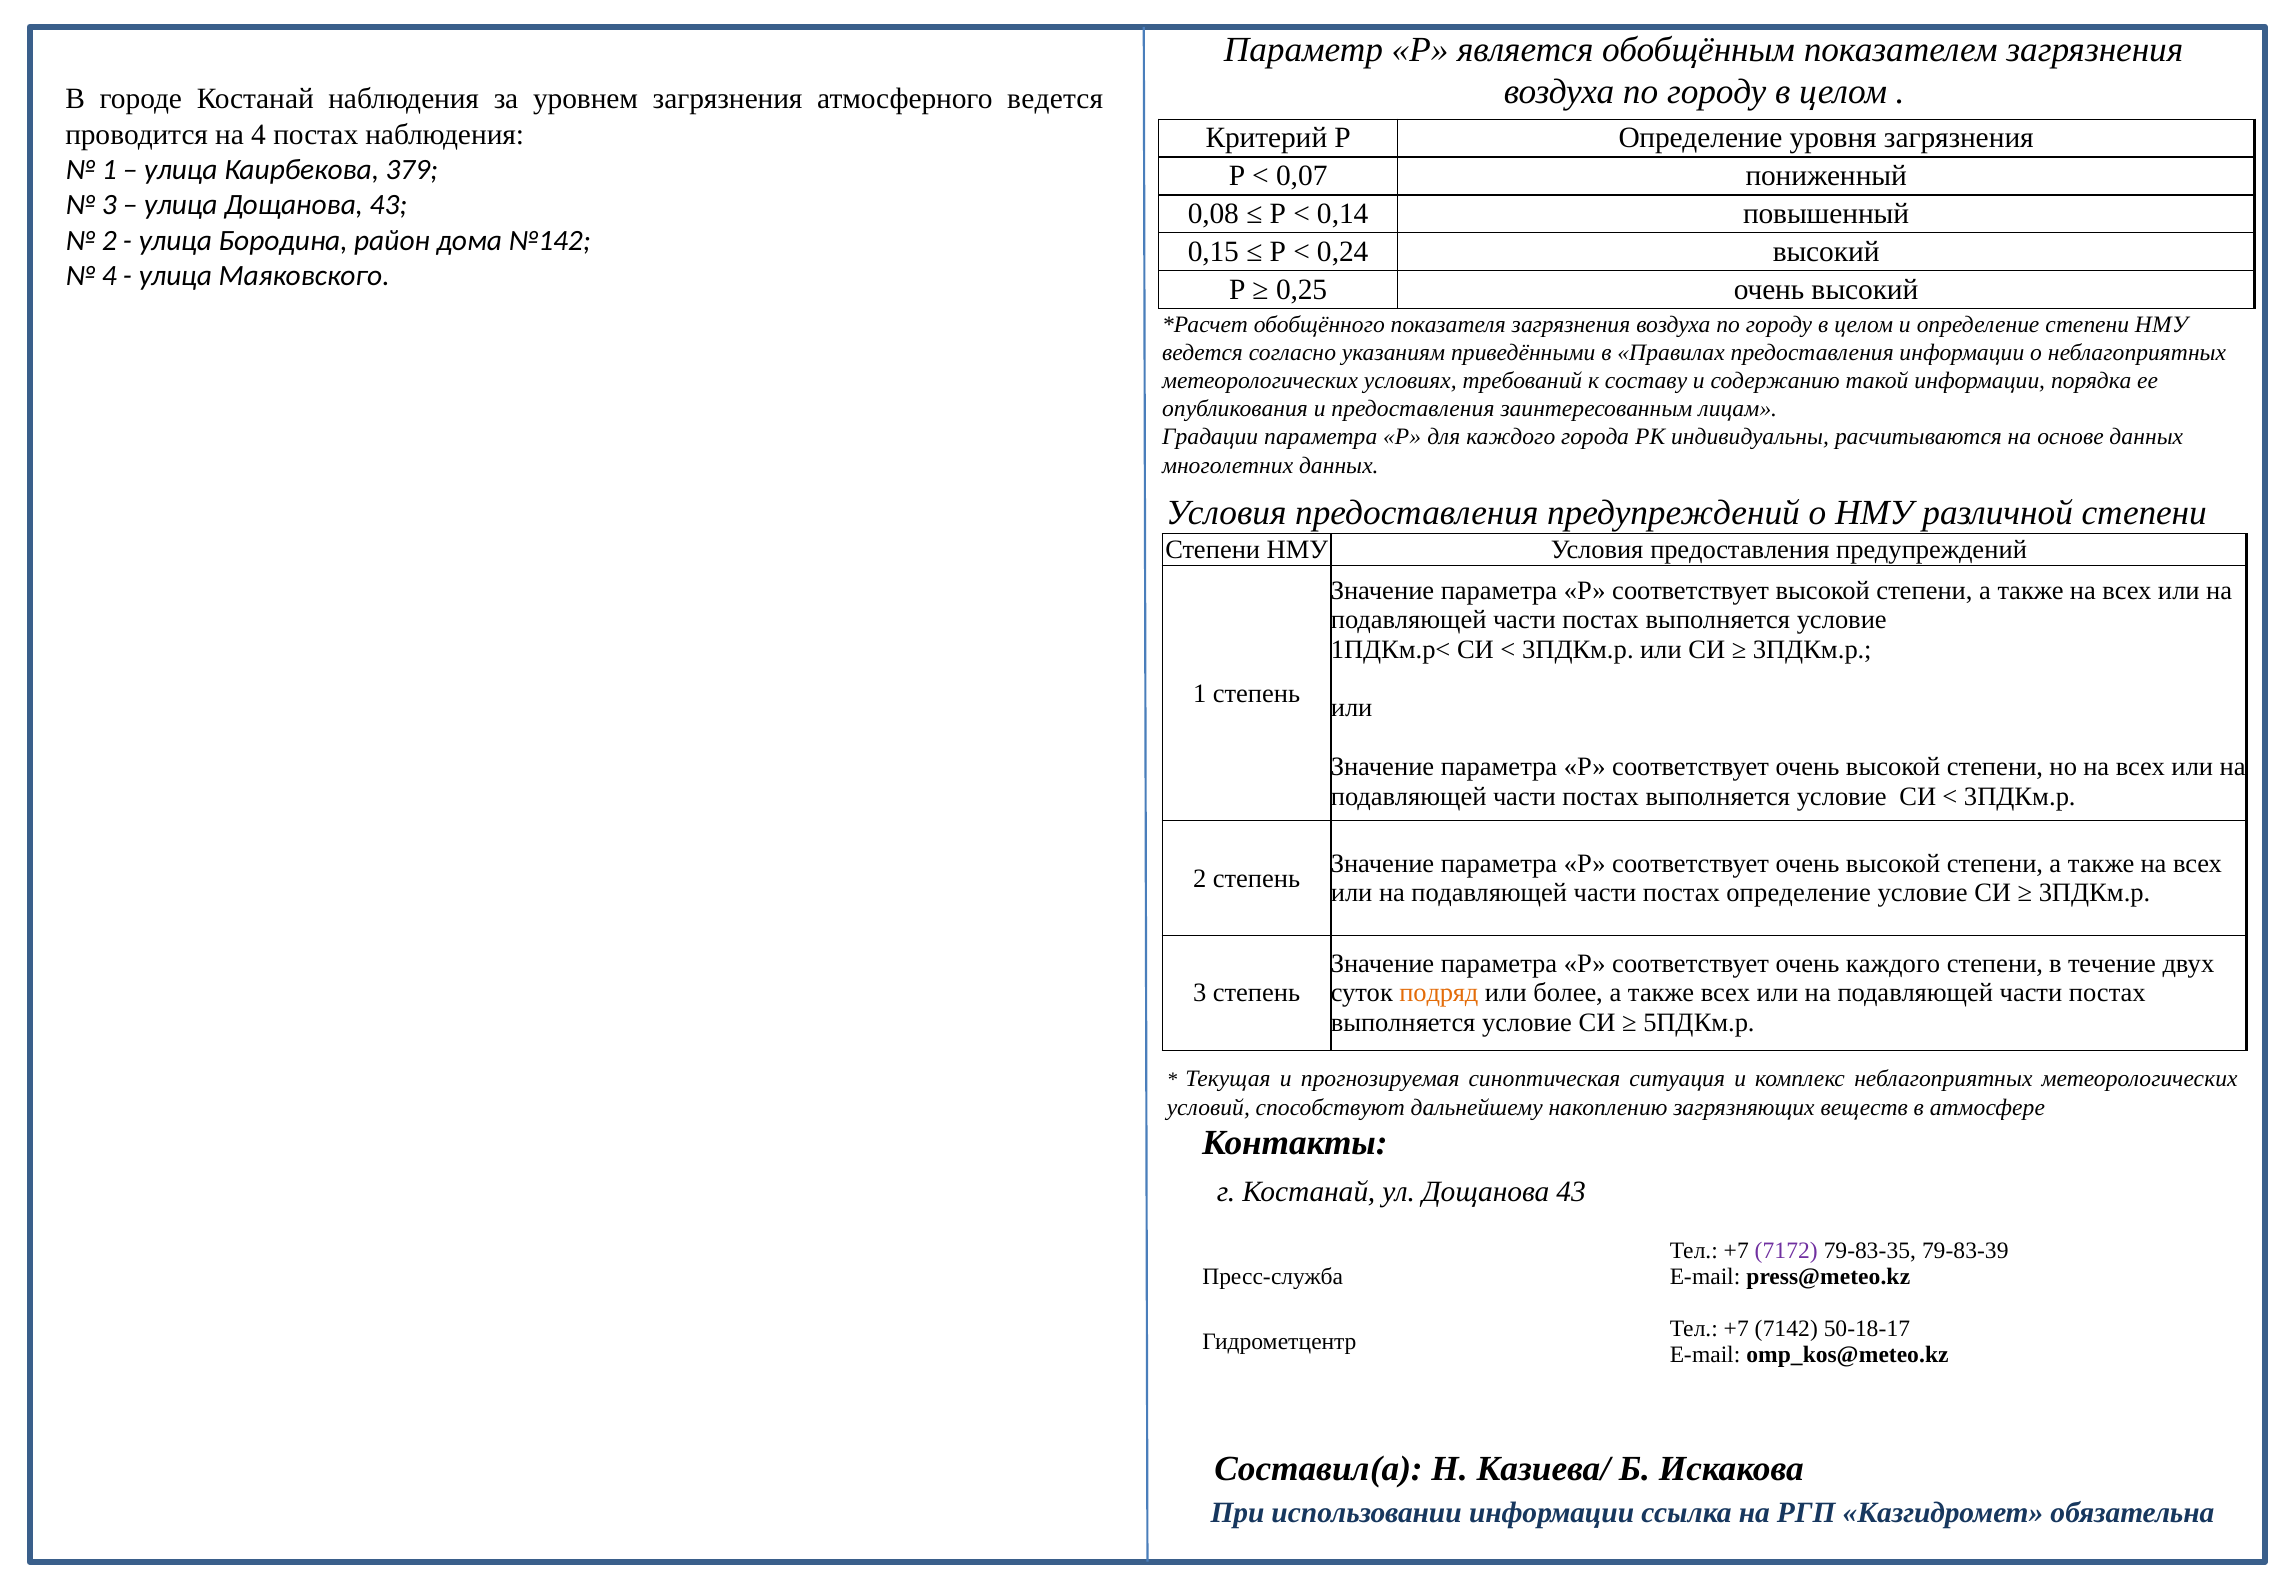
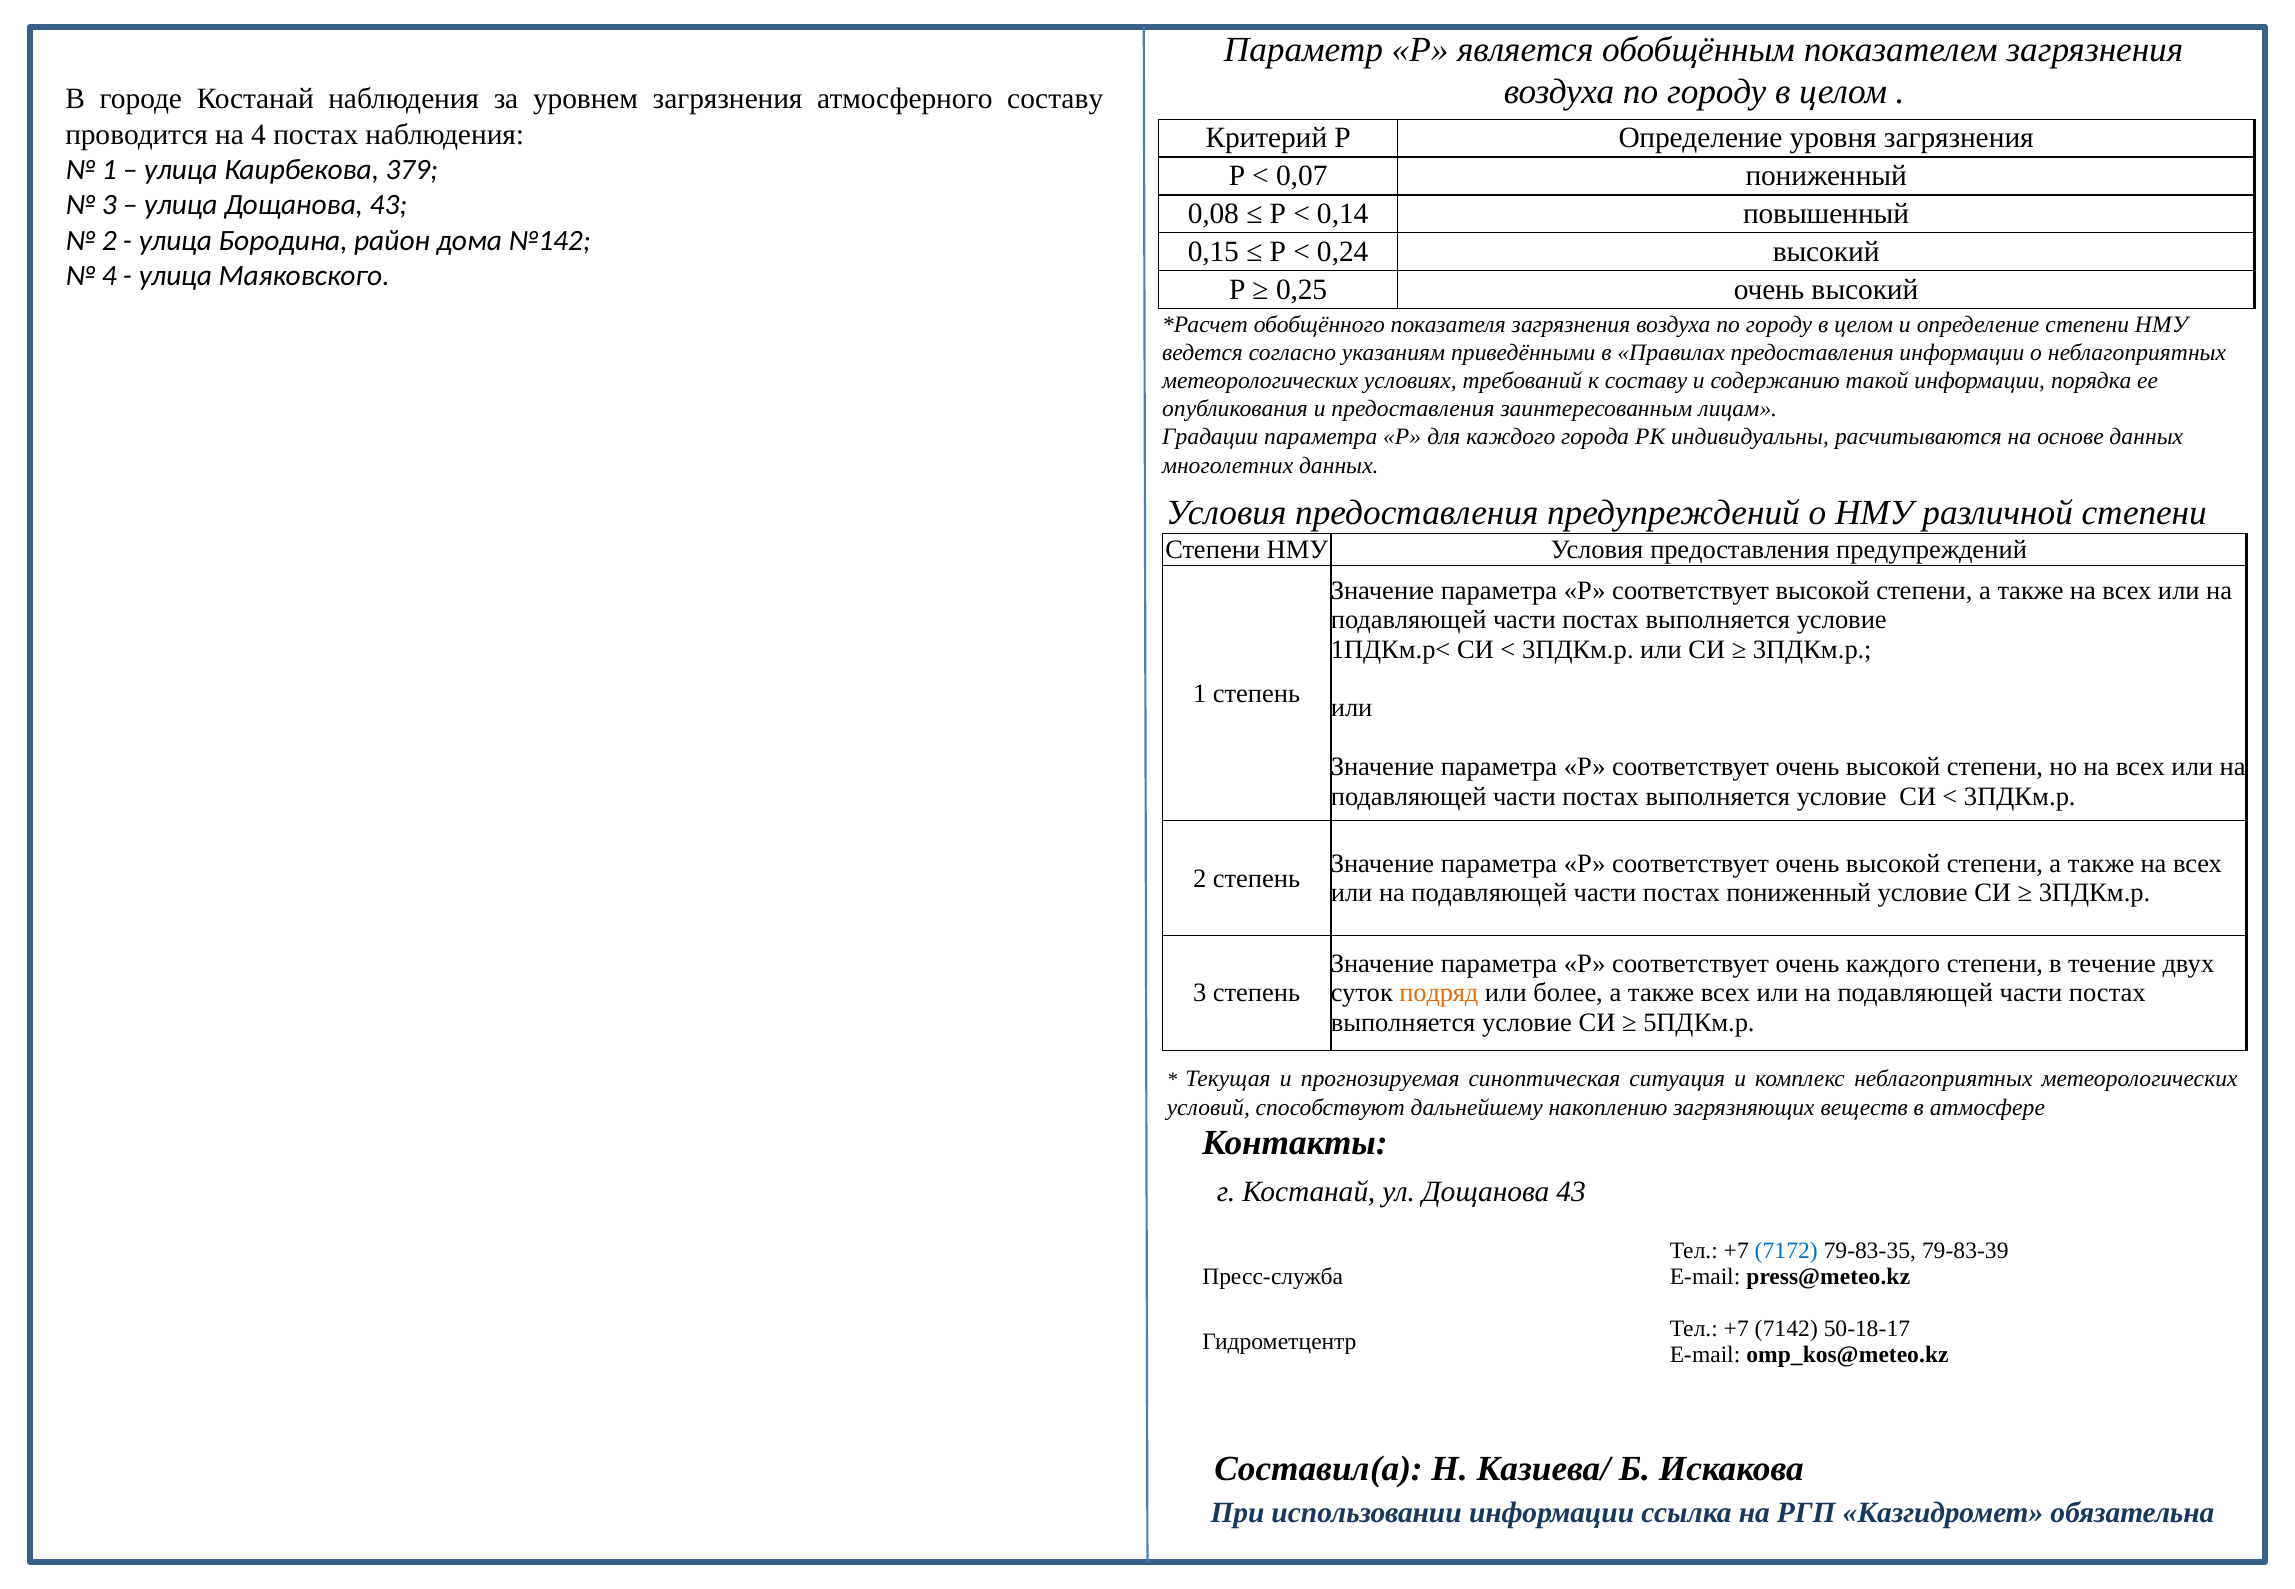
атмосферного ведется: ведется -> составу
постах определение: определение -> пониженный
7172 colour: purple -> blue
